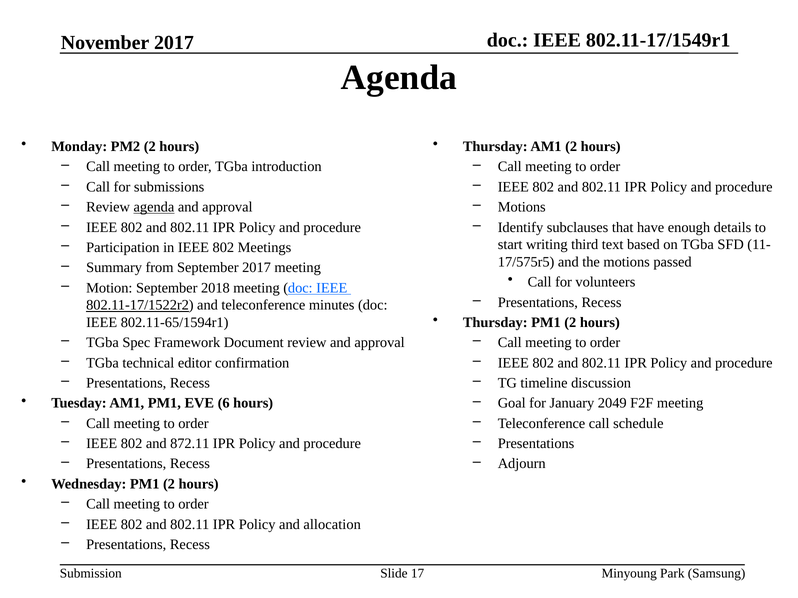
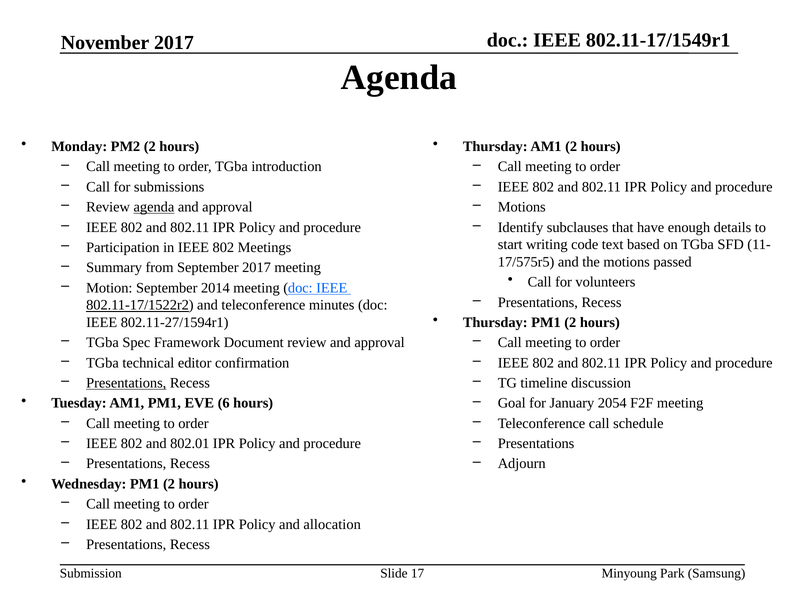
third: third -> code
2018: 2018 -> 2014
802.11-65/1594r1: 802.11-65/1594r1 -> 802.11-27/1594r1
Presentations at (126, 383) underline: none -> present
2049: 2049 -> 2054
872.11: 872.11 -> 802.01
